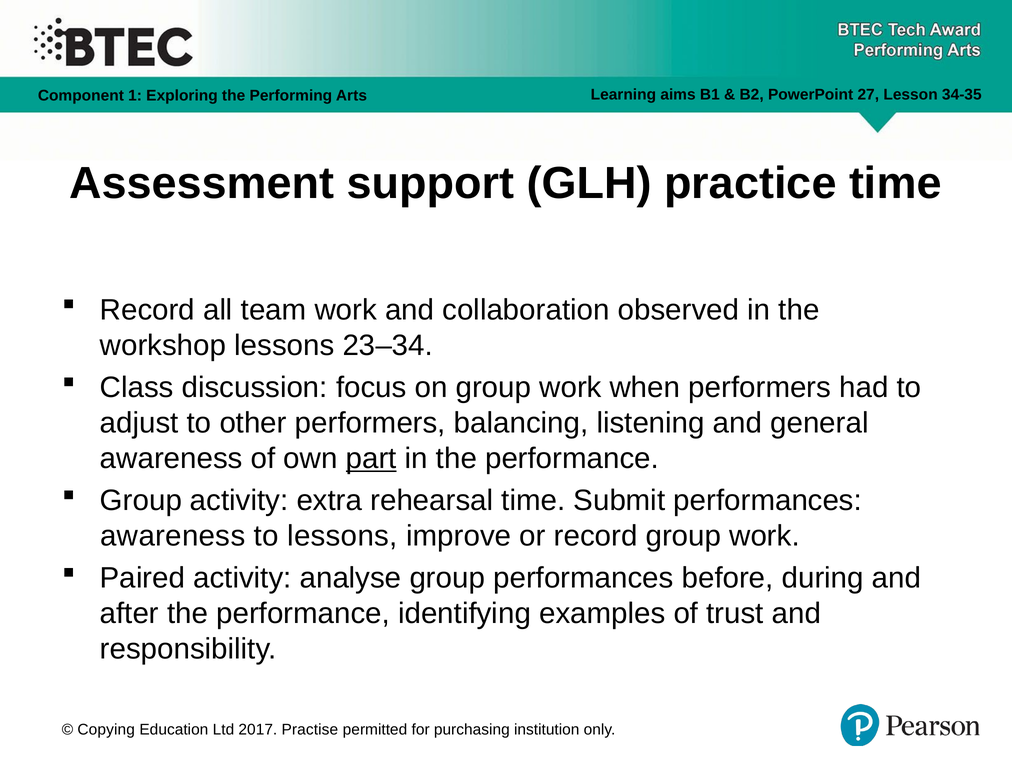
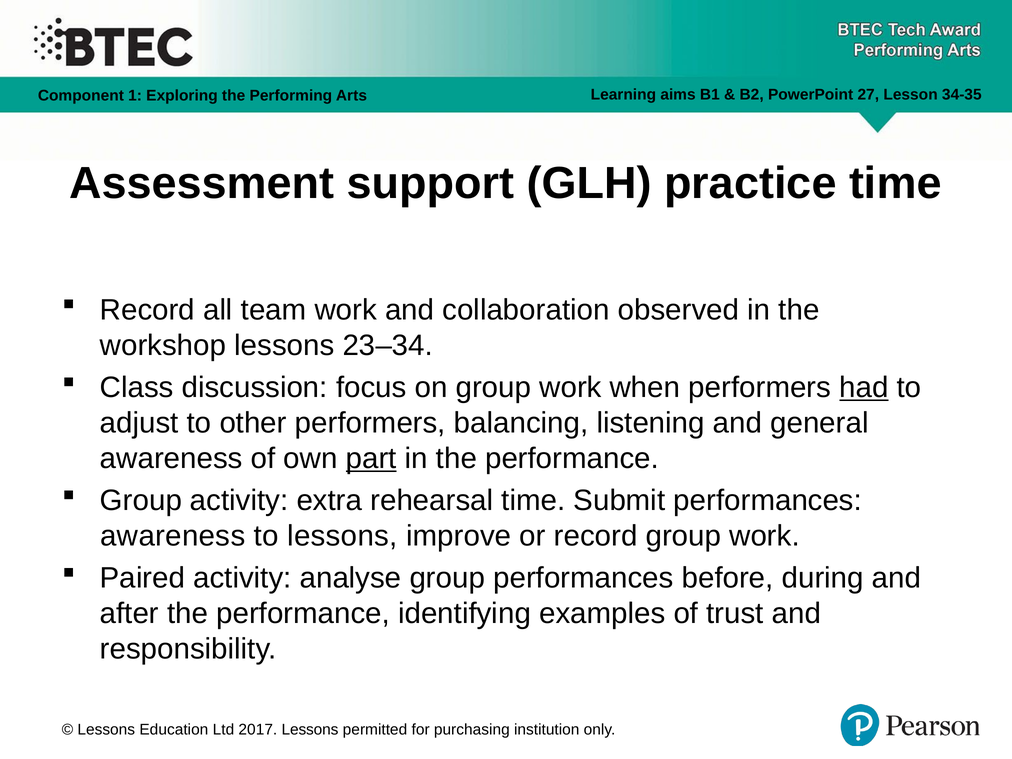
had underline: none -> present
Copying at (106, 730): Copying -> Lessons
2017 Practise: Practise -> Lessons
